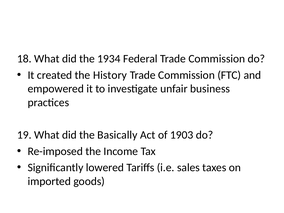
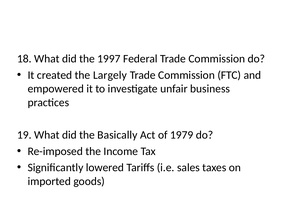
1934: 1934 -> 1997
History: History -> Largely
1903: 1903 -> 1979
